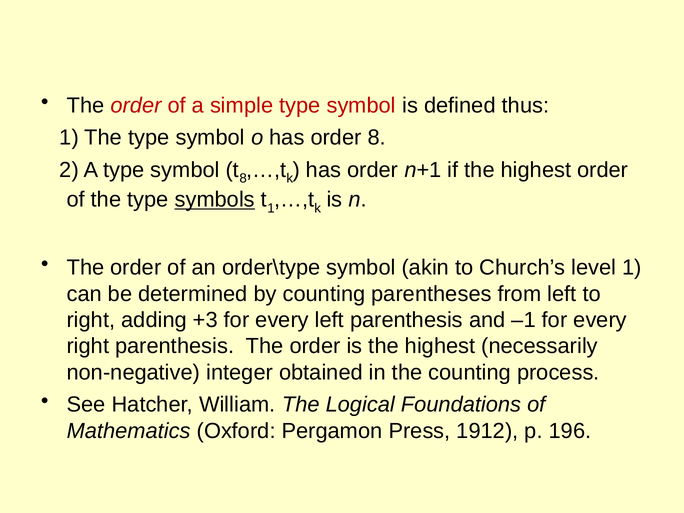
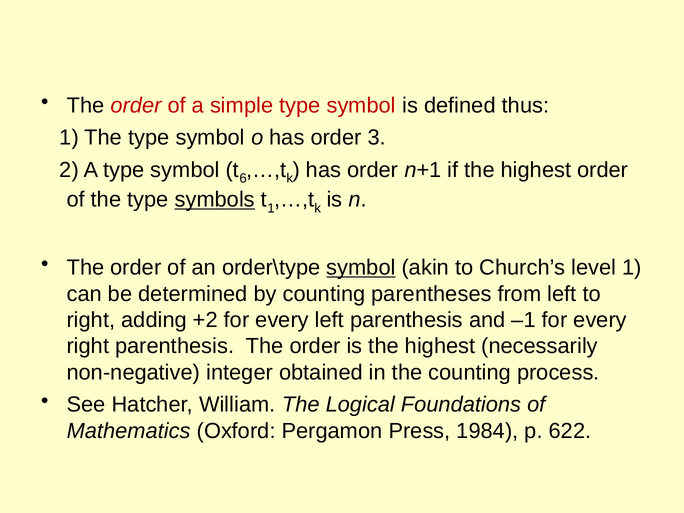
order 8: 8 -> 3
8 at (243, 179): 8 -> 6
symbol at (361, 268) underline: none -> present
+3: +3 -> +2
1912: 1912 -> 1984
196: 196 -> 622
